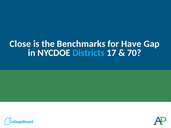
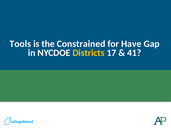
Close: Close -> Tools
Benchmarks: Benchmarks -> Constrained
Districts colour: light blue -> yellow
70: 70 -> 41
